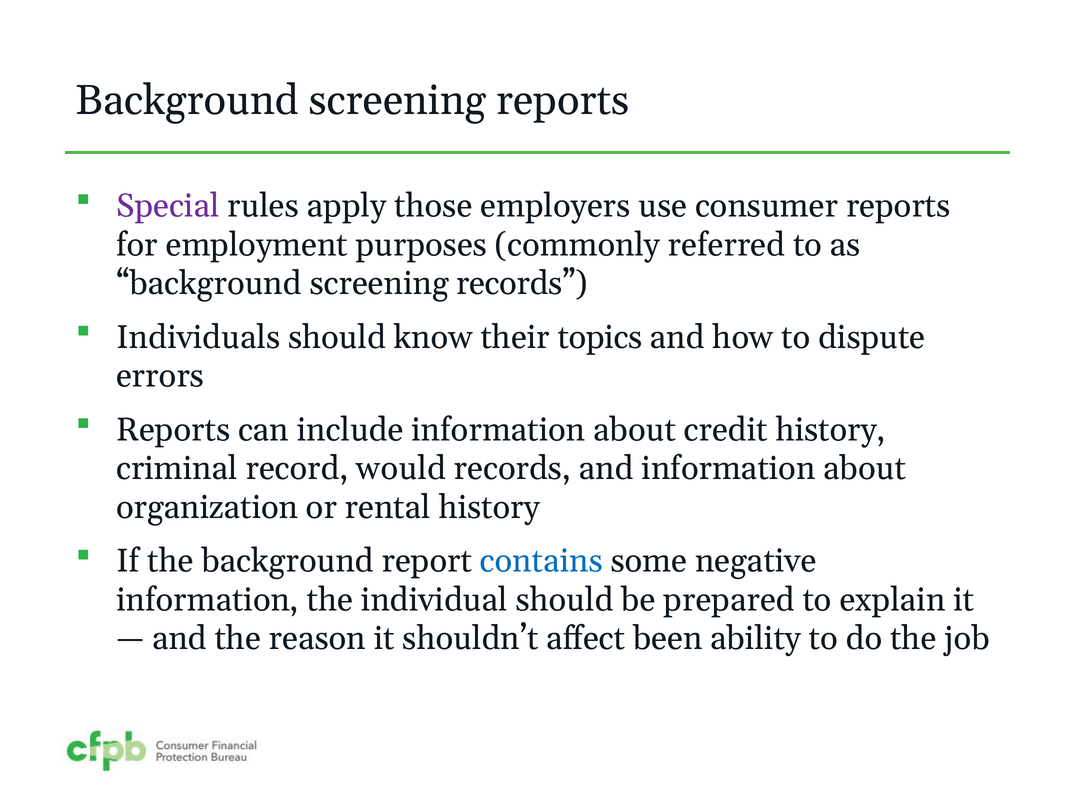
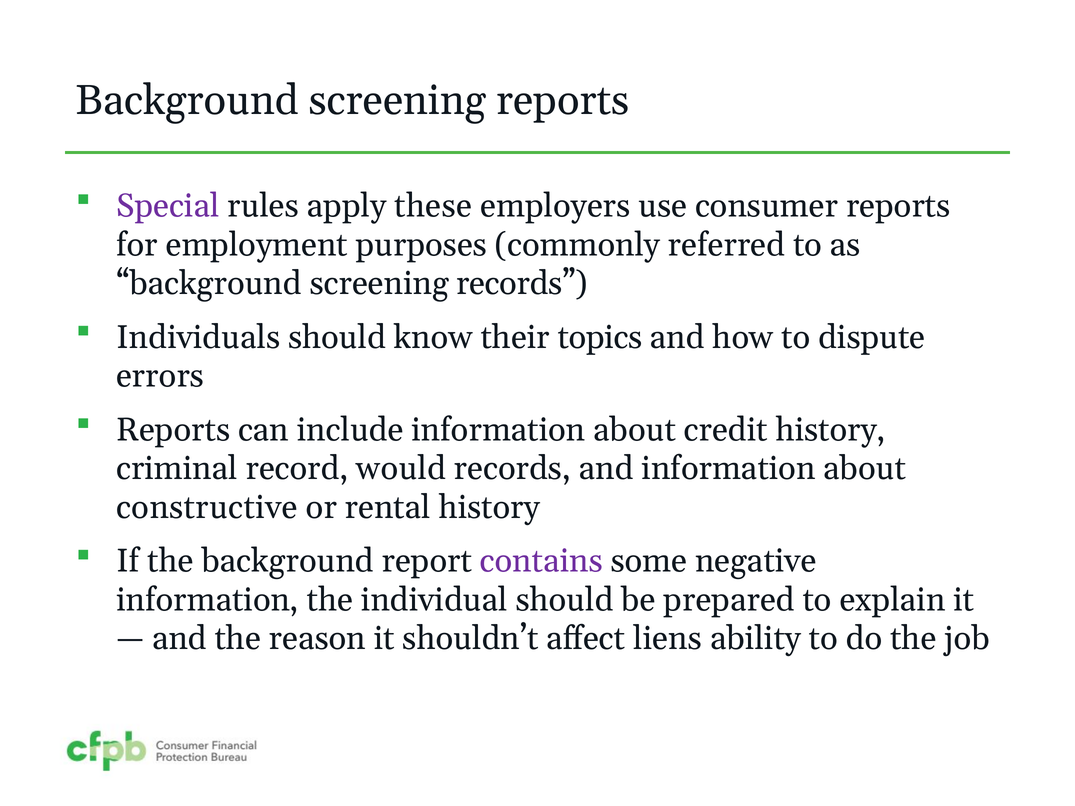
those: those -> these
organization: organization -> constructive
contains colour: blue -> purple
been: been -> liens
